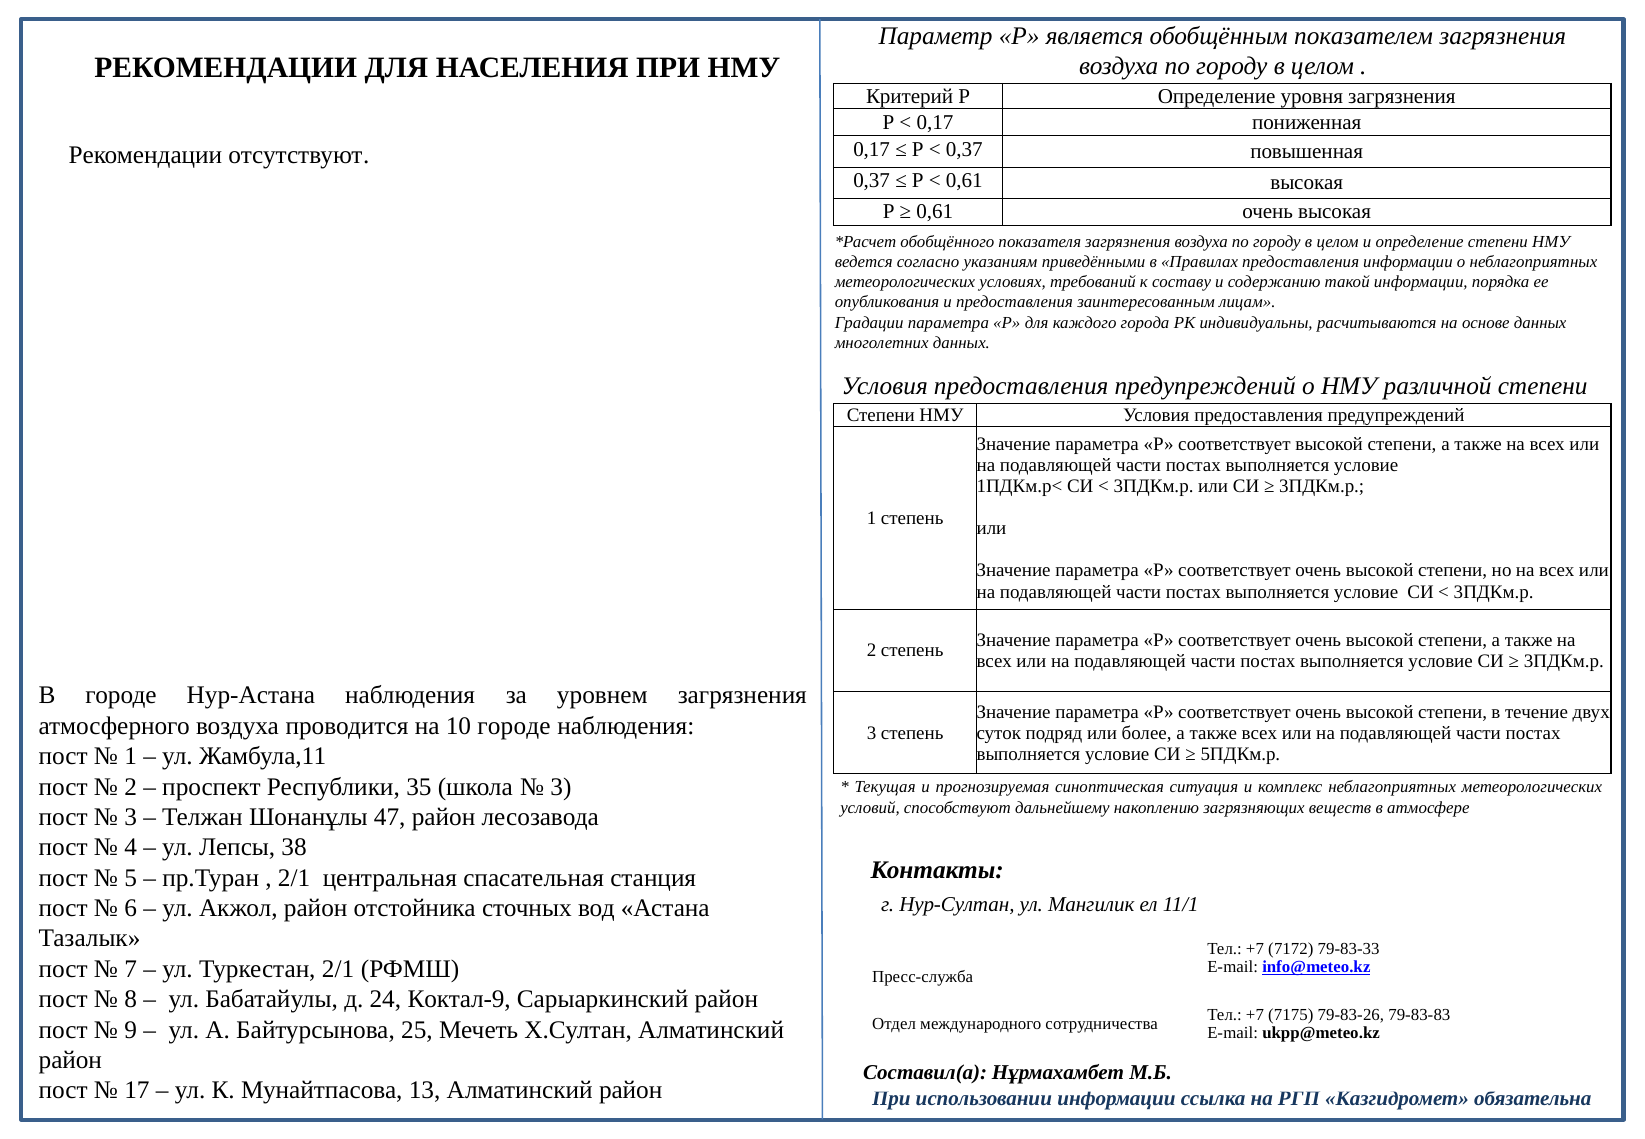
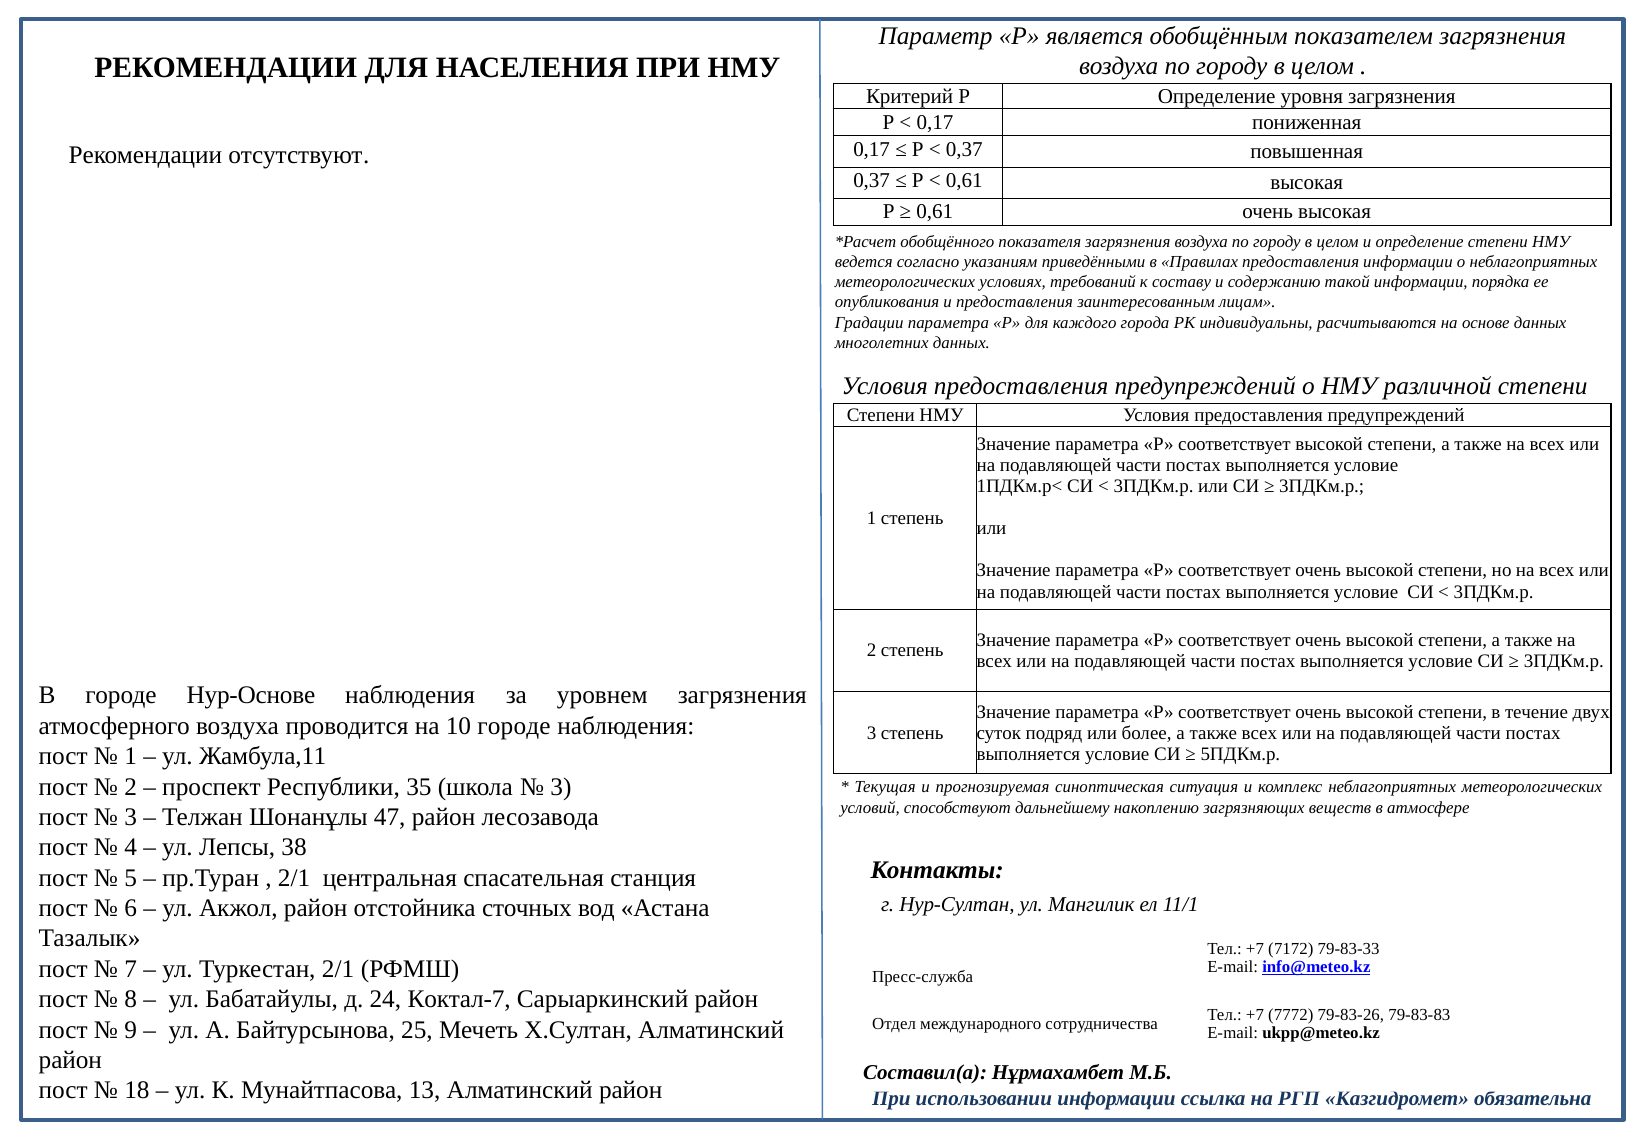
Нур-Астана: Нур-Астана -> Нур-Основе
Коктал-9: Коктал-9 -> Коктал-7
7175: 7175 -> 7772
17: 17 -> 18
